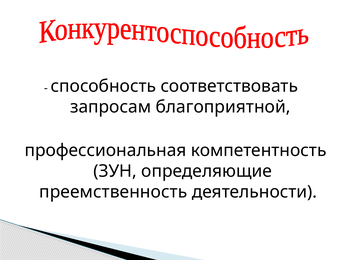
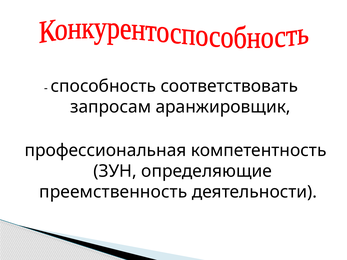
благоприятной: благоприятной -> аранжировщик
